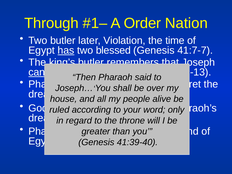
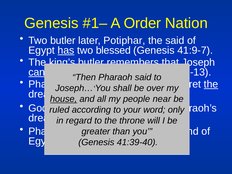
Through at (51, 23): Through -> Genesis
Violation: Violation -> Potiphar
the time: time -> said
41:7-7: 41:7-7 -> 41:9-7
the at (211, 84) underline: none -> present
house underline: none -> present
alive: alive -> near
